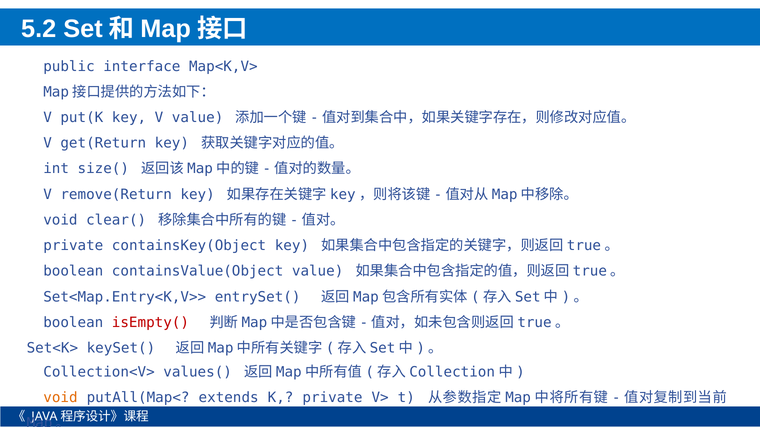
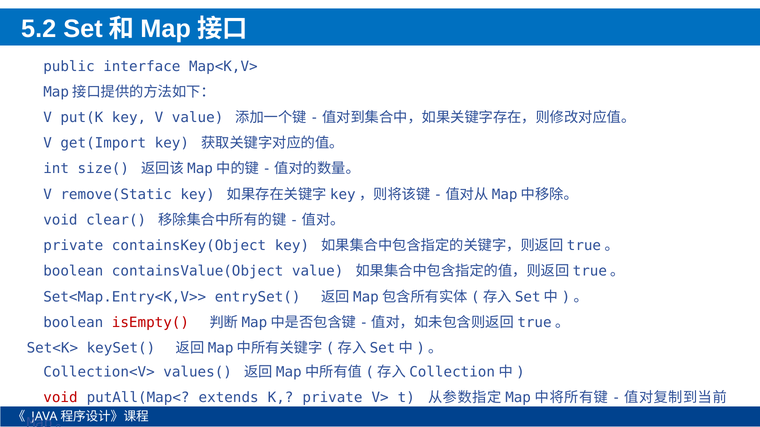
get(Return: get(Return -> get(Import
remove(Return: remove(Return -> remove(Static
void at (60, 398) colour: orange -> red
